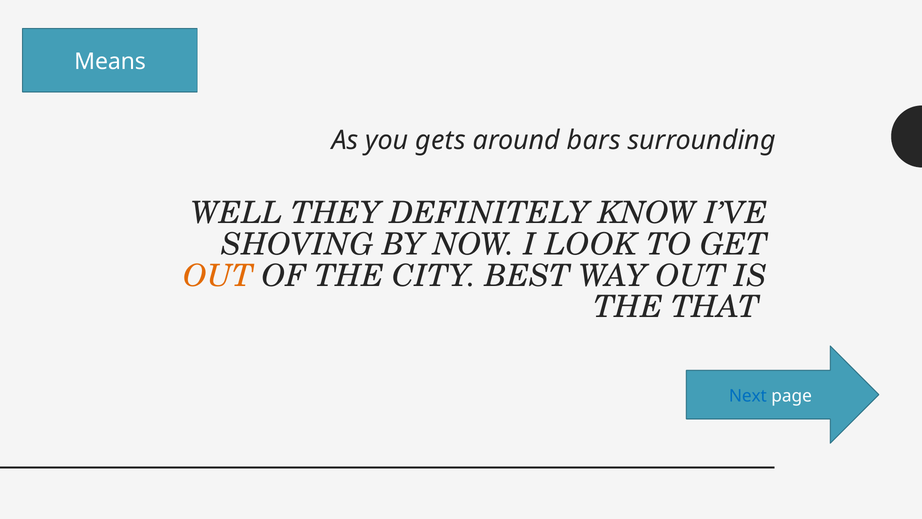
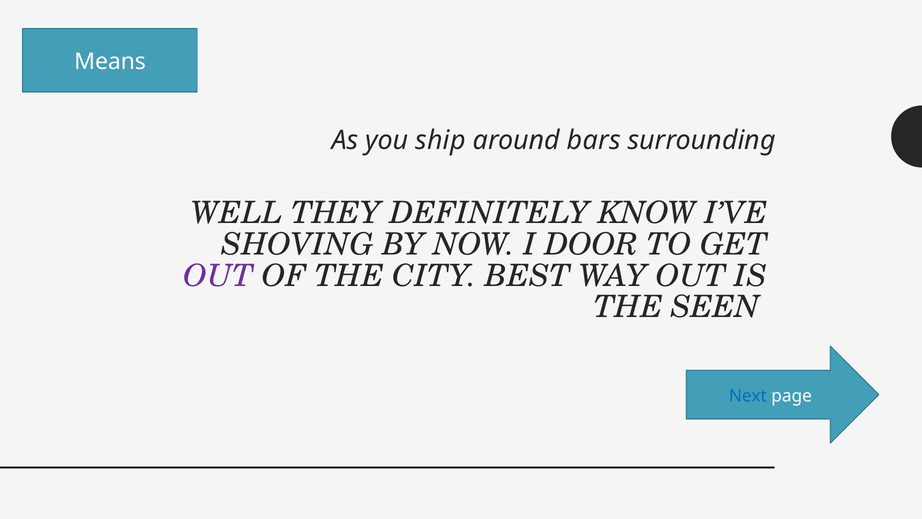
gets: gets -> ship
LOOK: LOOK -> DOOR
OUT at (218, 276) colour: orange -> purple
THAT: THAT -> SEEN
